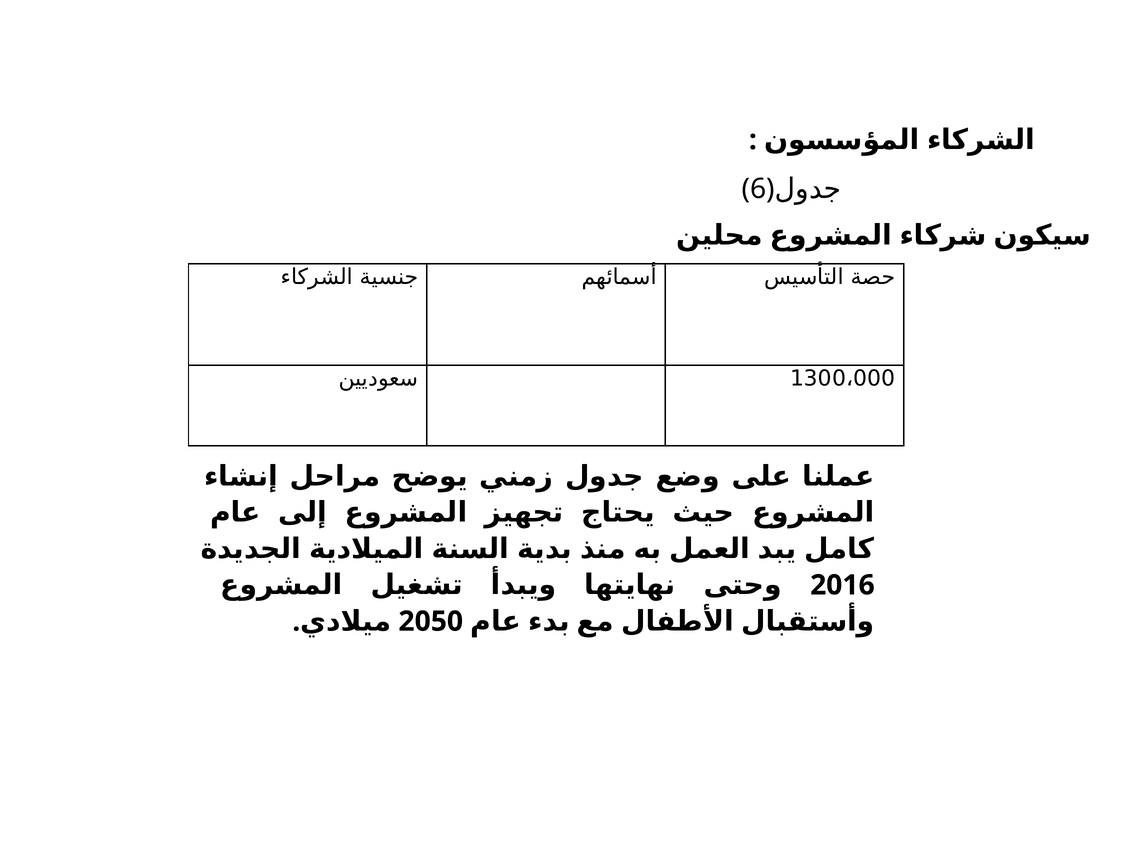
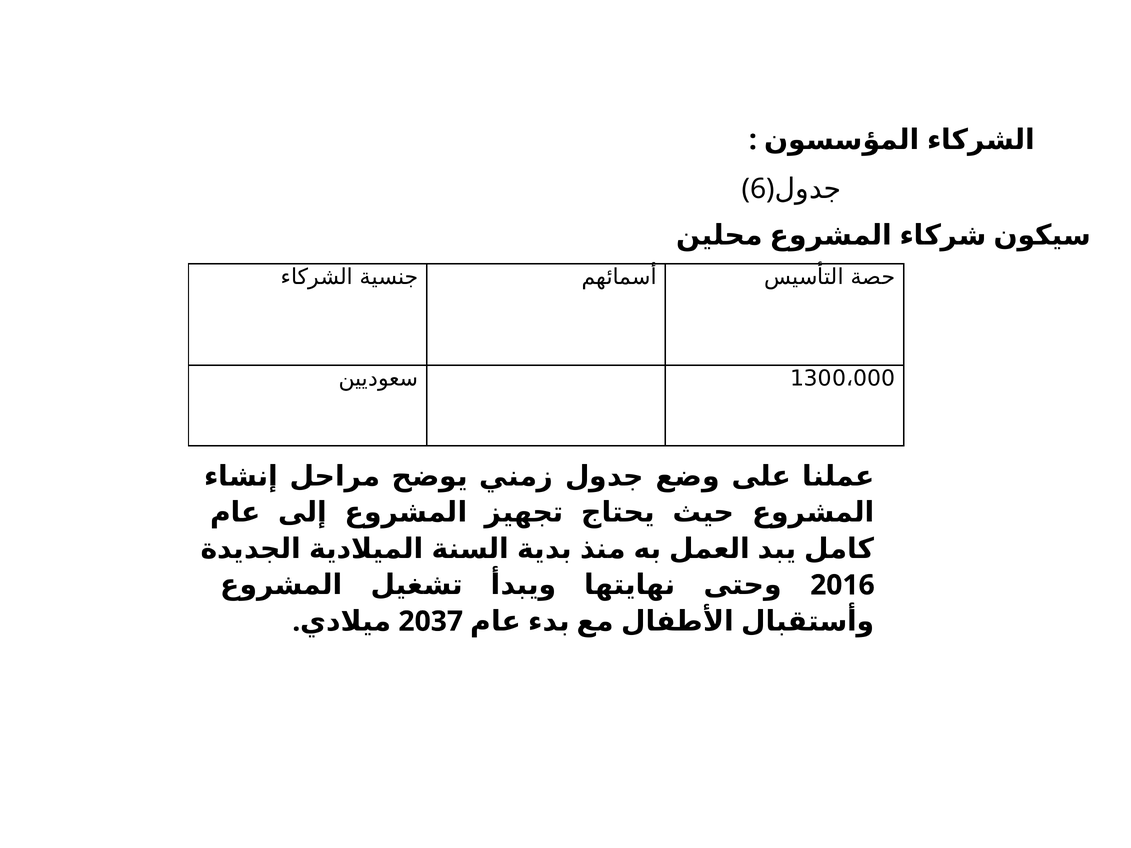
2050: 2050 -> 2037
